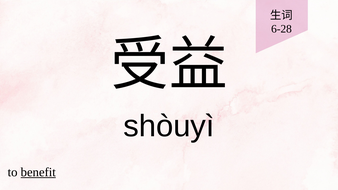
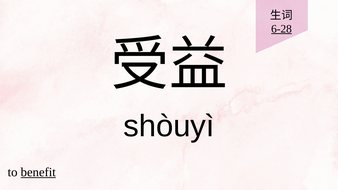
6-28 underline: none -> present
